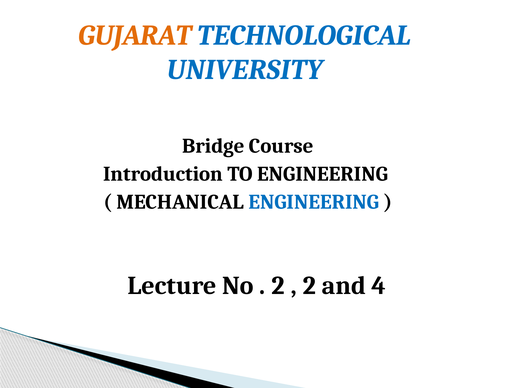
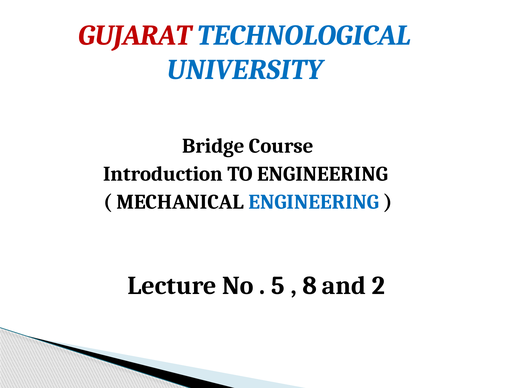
GUJARAT colour: orange -> red
2 at (278, 286): 2 -> 5
2 at (309, 286): 2 -> 8
4: 4 -> 2
